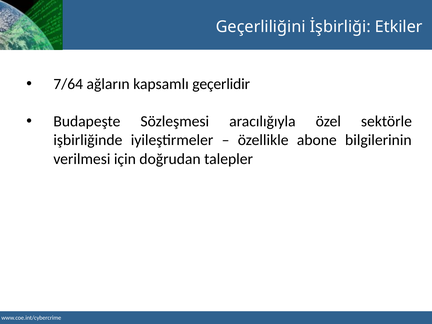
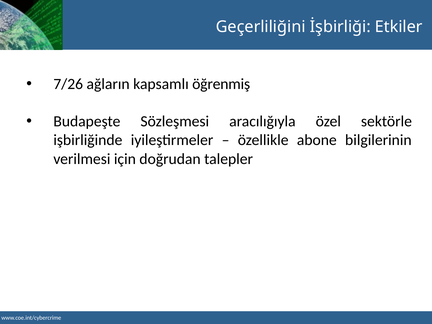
7/64: 7/64 -> 7/26
geçerlidir: geçerlidir -> öğrenmiş
